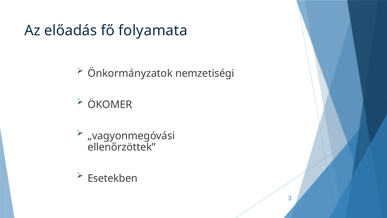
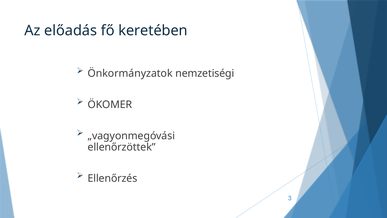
folyamata: folyamata -> keretében
Esetekben: Esetekben -> Ellenőrzés
